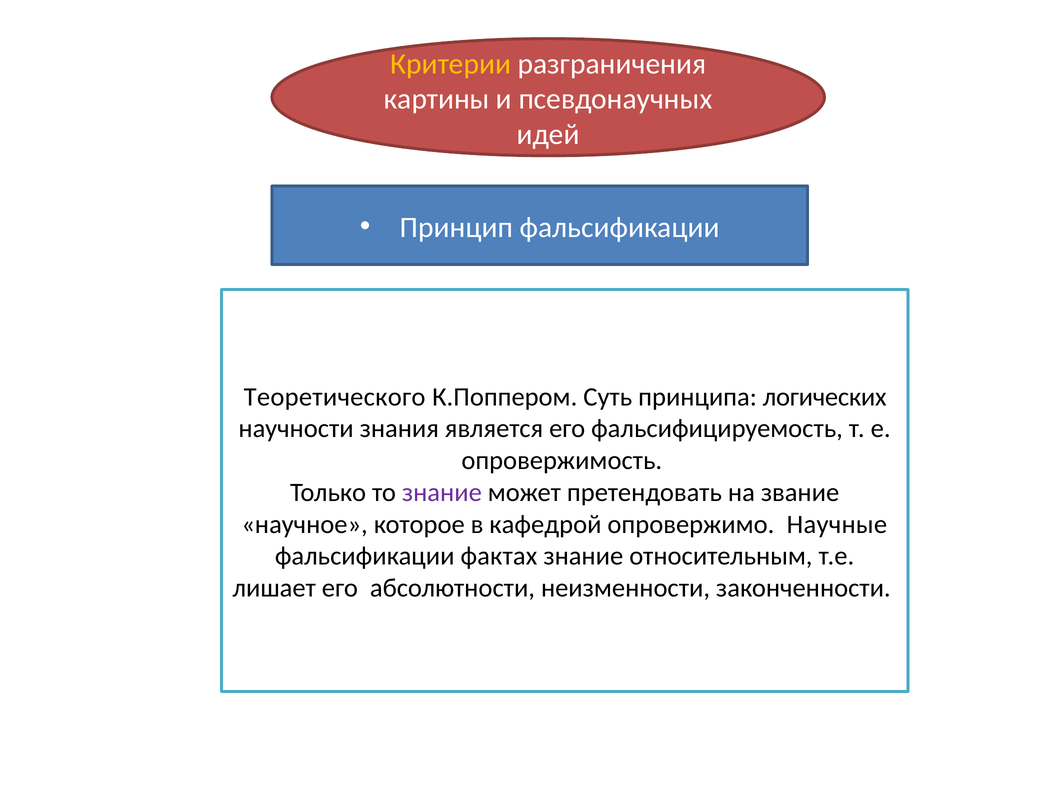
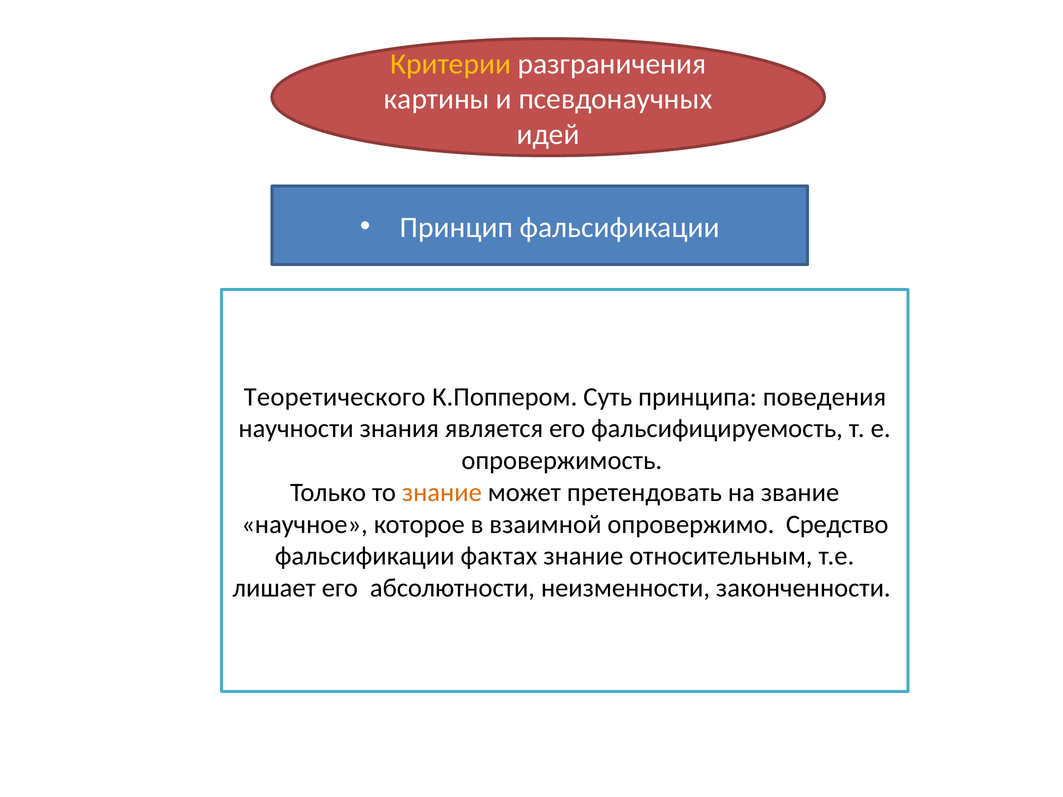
логических: логических -> поведения
знание at (442, 493) colour: purple -> orange
кафедрой: кафедрой -> взаимной
Научные: Научные -> Средство
